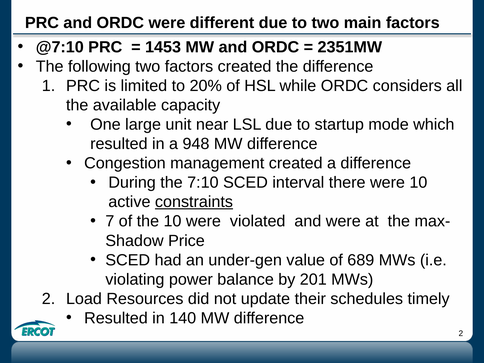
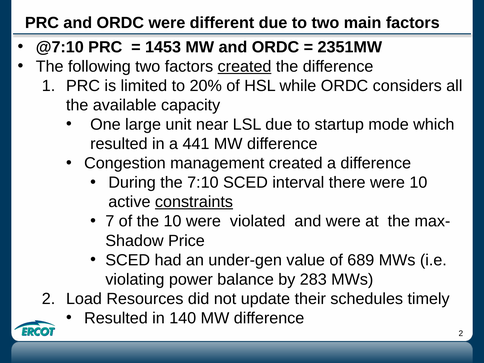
created at (245, 66) underline: none -> present
948: 948 -> 441
201: 201 -> 283
